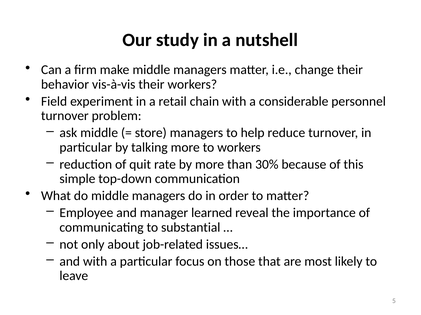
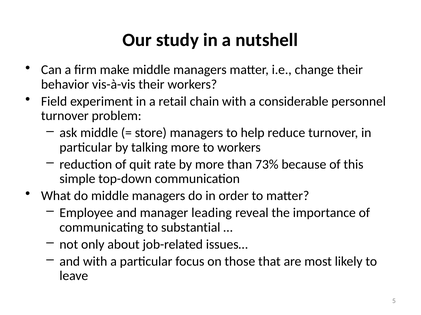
30%: 30% -> 73%
learned: learned -> leading
